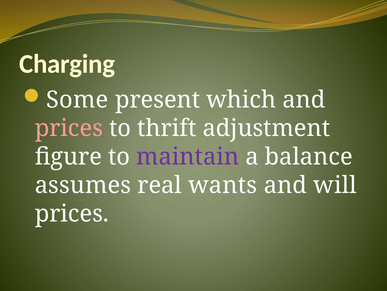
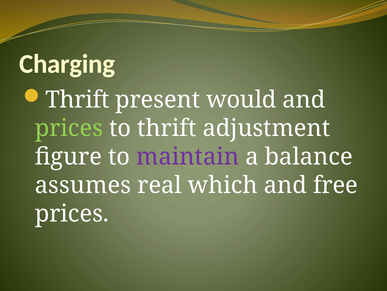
Some at (77, 100): Some -> Thrift
which: which -> would
prices at (69, 128) colour: pink -> light green
wants: wants -> which
will: will -> free
